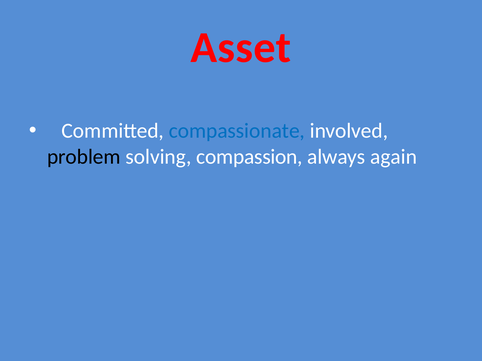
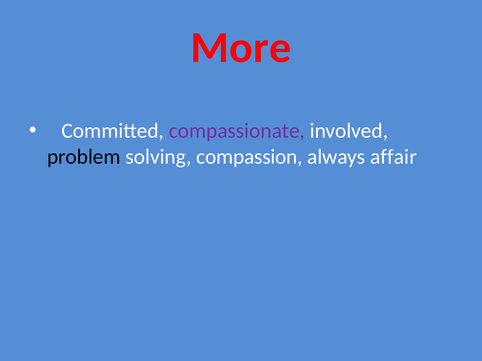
Asset: Asset -> More
compassionate colour: blue -> purple
again: again -> affair
